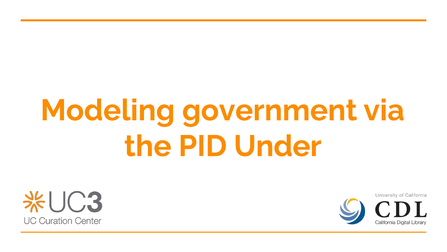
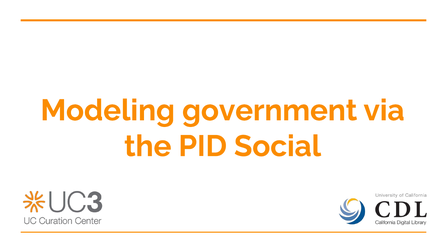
Under: Under -> Social
